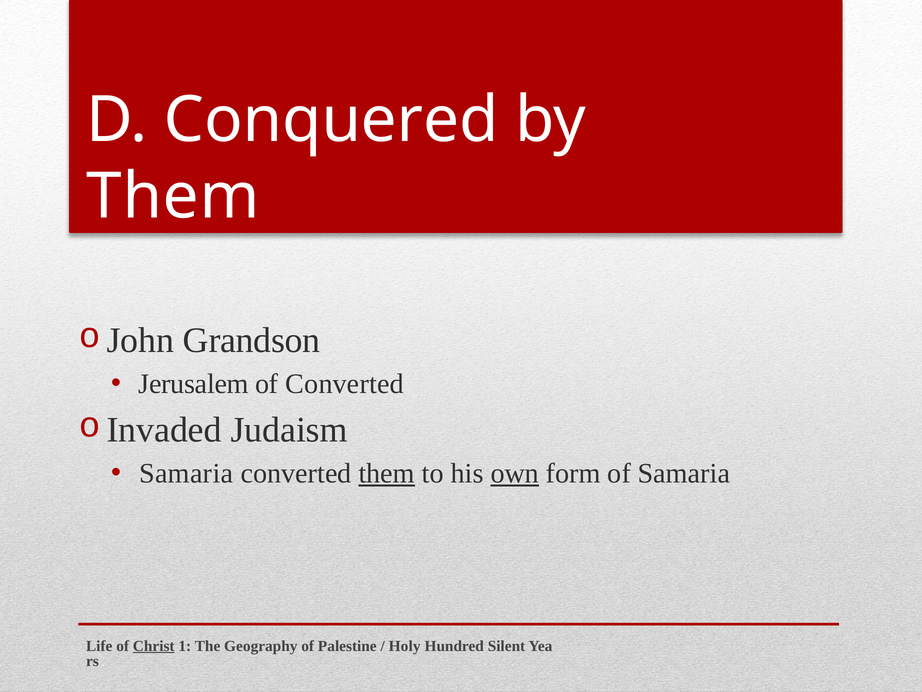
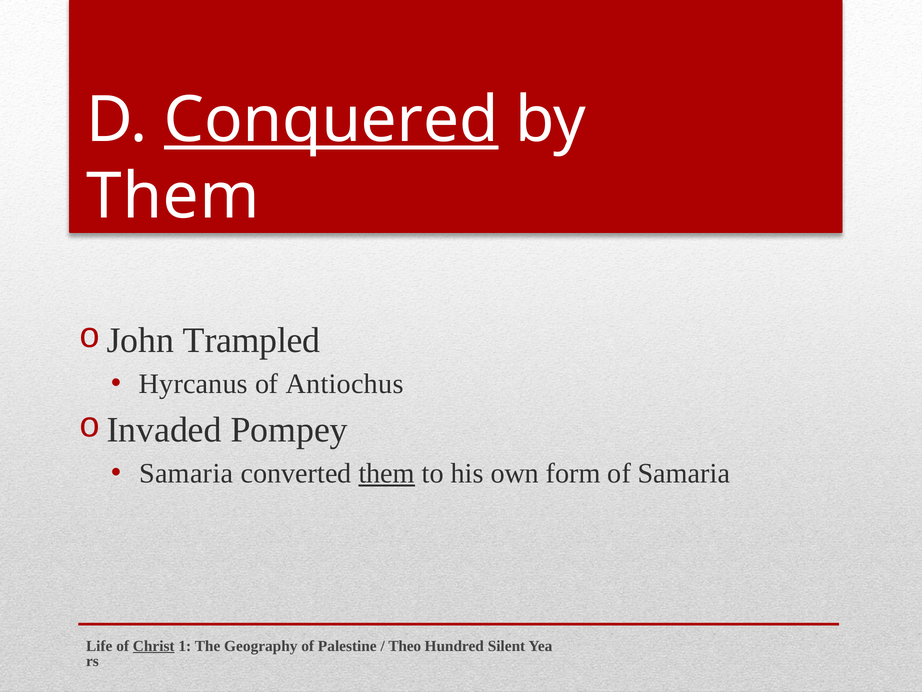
Conquered underline: none -> present
Grandson: Grandson -> Trampled
Jerusalem: Jerusalem -> Hyrcanus
of Converted: Converted -> Antiochus
Judaism: Judaism -> Pompey
own underline: present -> none
Holy: Holy -> Theo
